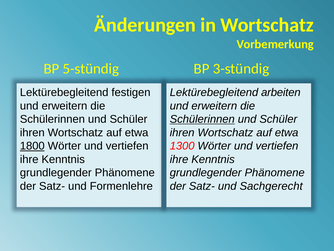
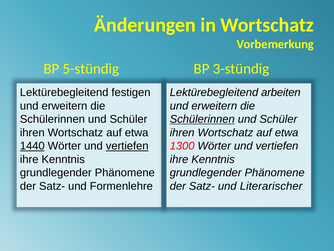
1800: 1800 -> 1440
vertiefen at (127, 146) underline: none -> present
Sachgerecht: Sachgerecht -> Literarischer
